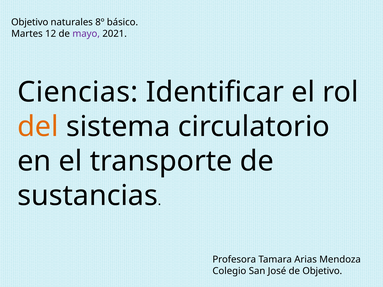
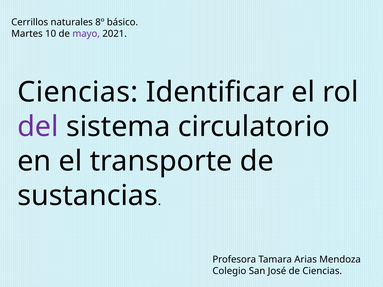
Objetivo at (30, 22): Objetivo -> Cerrillos
12: 12 -> 10
del colour: orange -> purple
de Objetivo: Objetivo -> Ciencias
